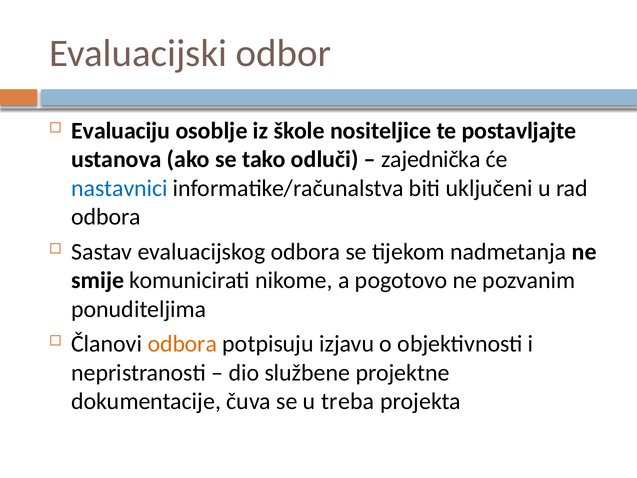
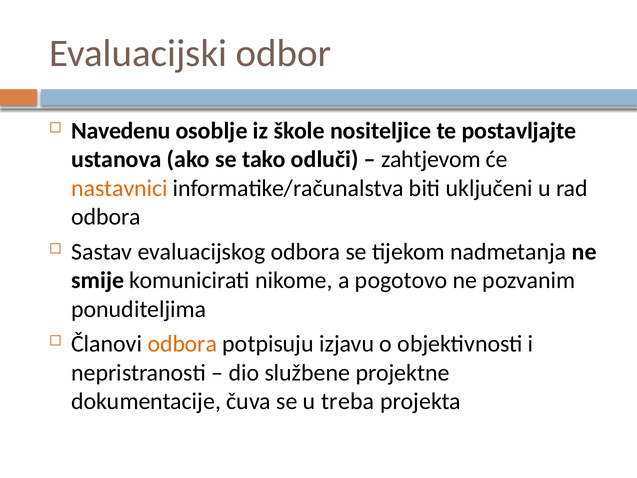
Evaluaciju: Evaluaciju -> Navedenu
zajednička: zajednička -> zahtjevom
nastavnici colour: blue -> orange
